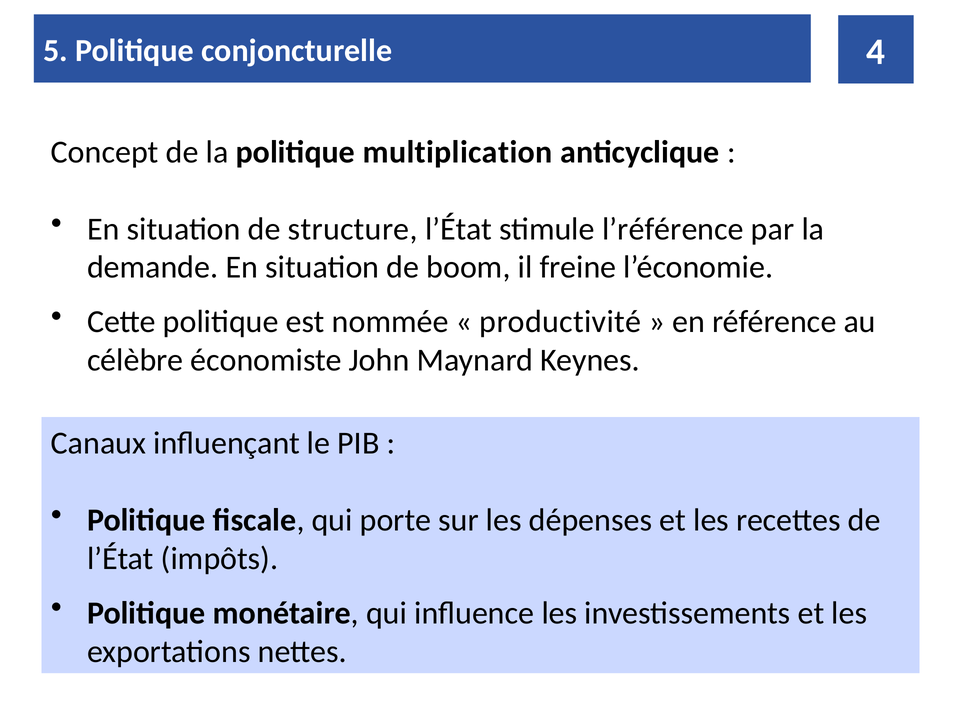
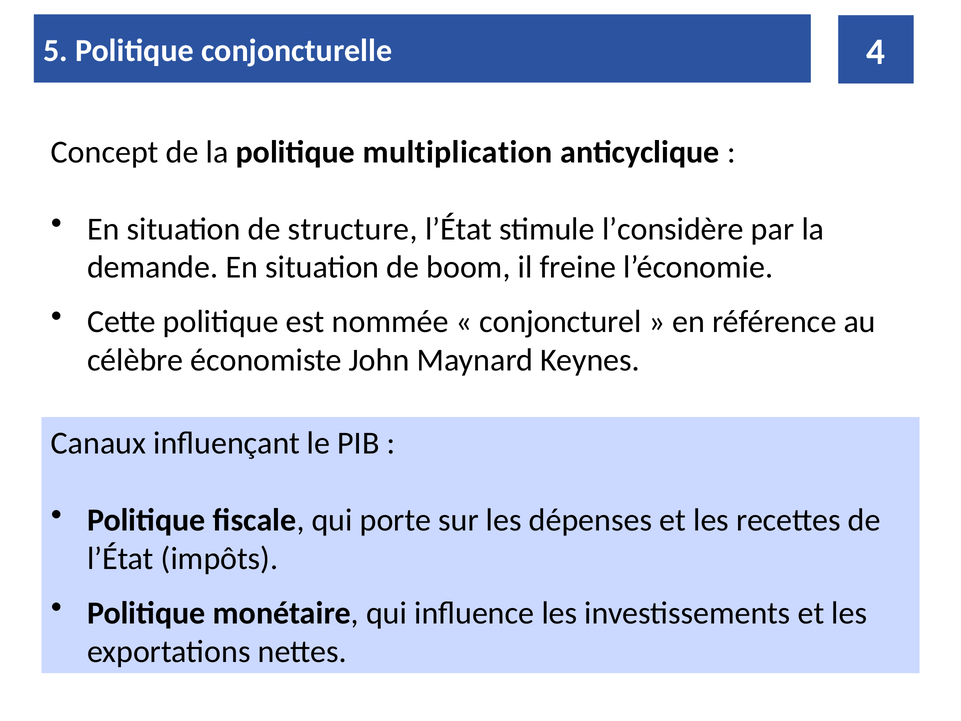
l’référence: l’référence -> l’considère
productivité: productivité -> conjoncturel
